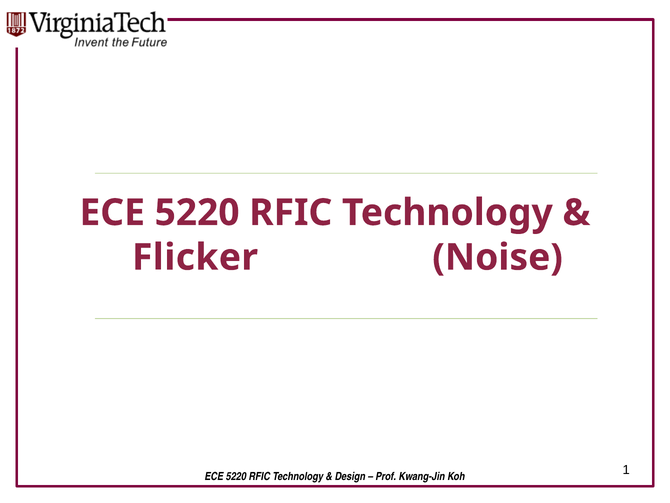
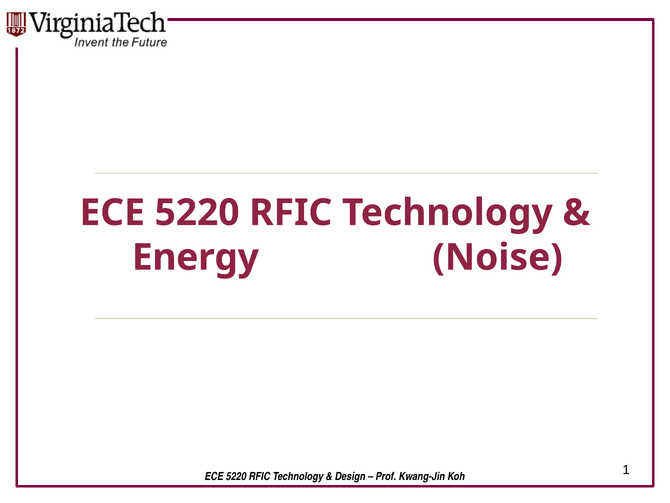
Flicker: Flicker -> Energy
